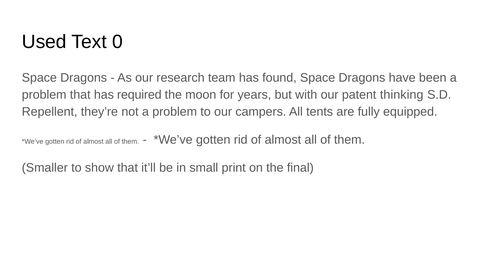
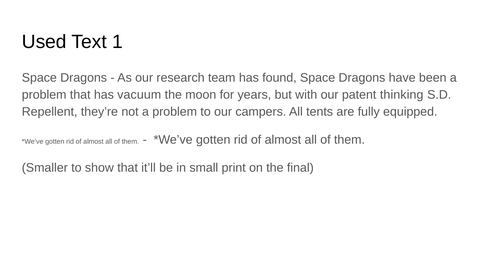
0: 0 -> 1
required: required -> vacuum
